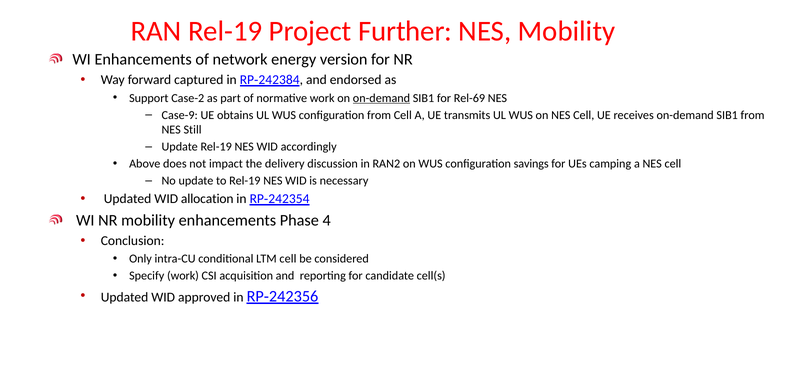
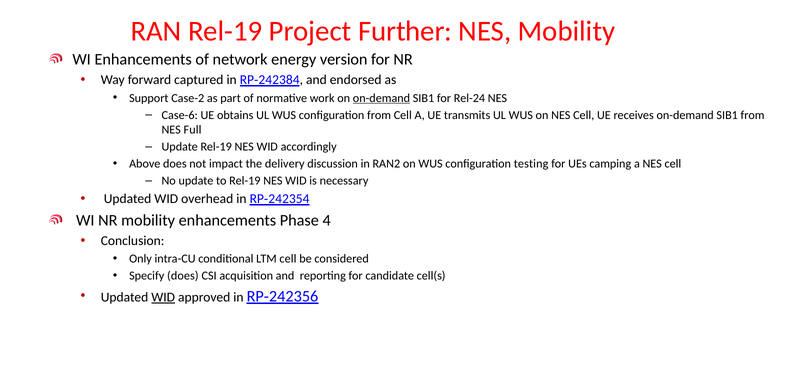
Rel-69: Rel-69 -> Rel-24
Case-9: Case-9 -> Case-6
Still: Still -> Full
savings: savings -> testing
allocation: allocation -> overhead
Specify work: work -> does
WID at (163, 297) underline: none -> present
